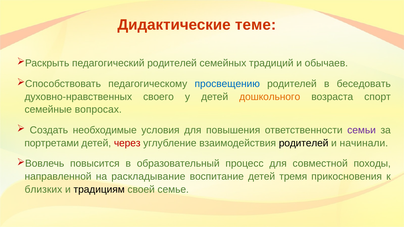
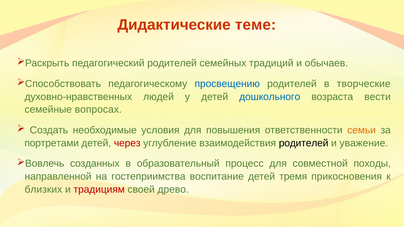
беседовать: беседовать -> творческие
своего: своего -> людей
дошкольного colour: orange -> blue
спорт: спорт -> вести
семьи colour: purple -> orange
начинали: начинали -> уважение
повысится: повысится -> созданных
раскладывание: раскладывание -> гостеприимства
традициям colour: black -> red
семье: семье -> древо
